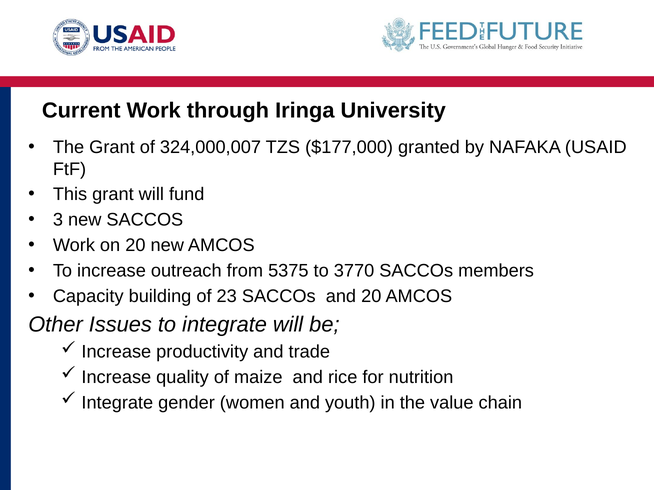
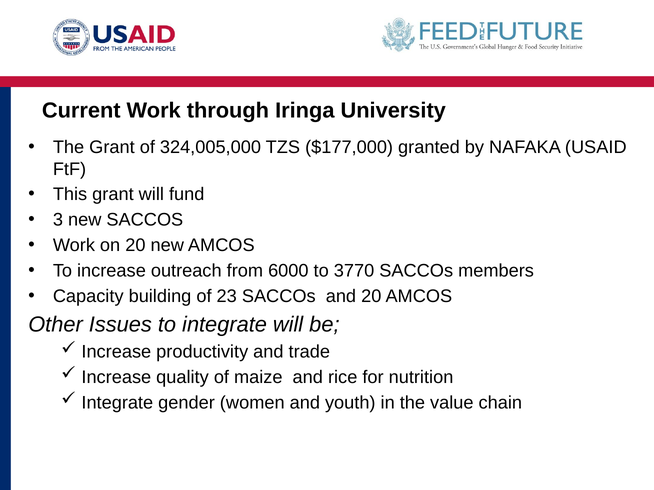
324,000,007: 324,000,007 -> 324,005,000
5375: 5375 -> 6000
